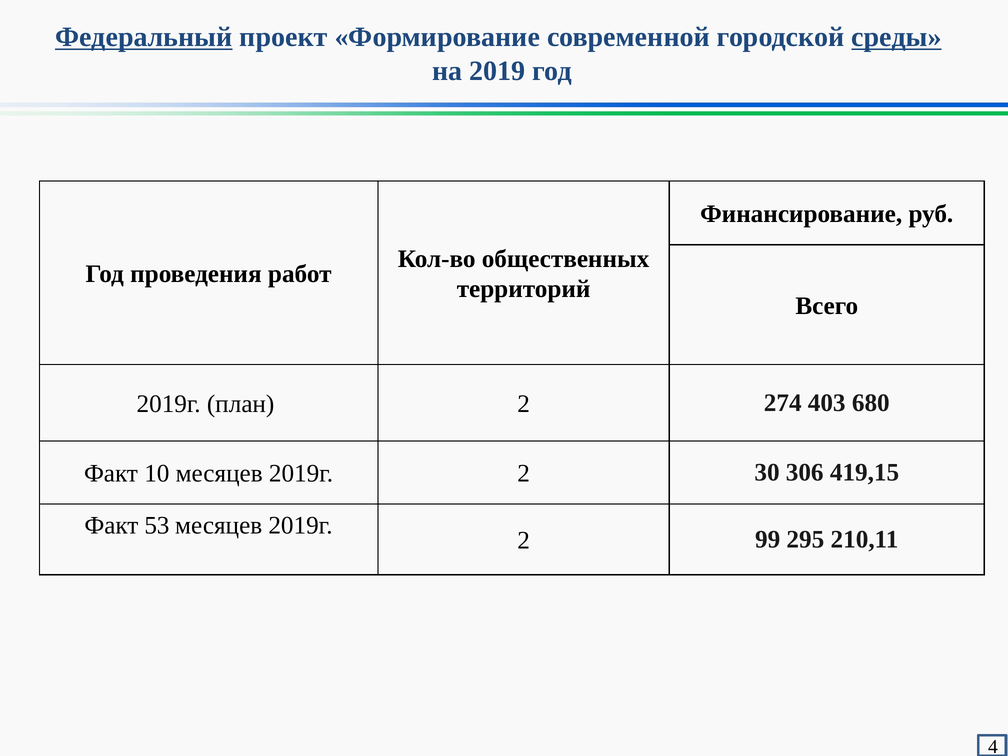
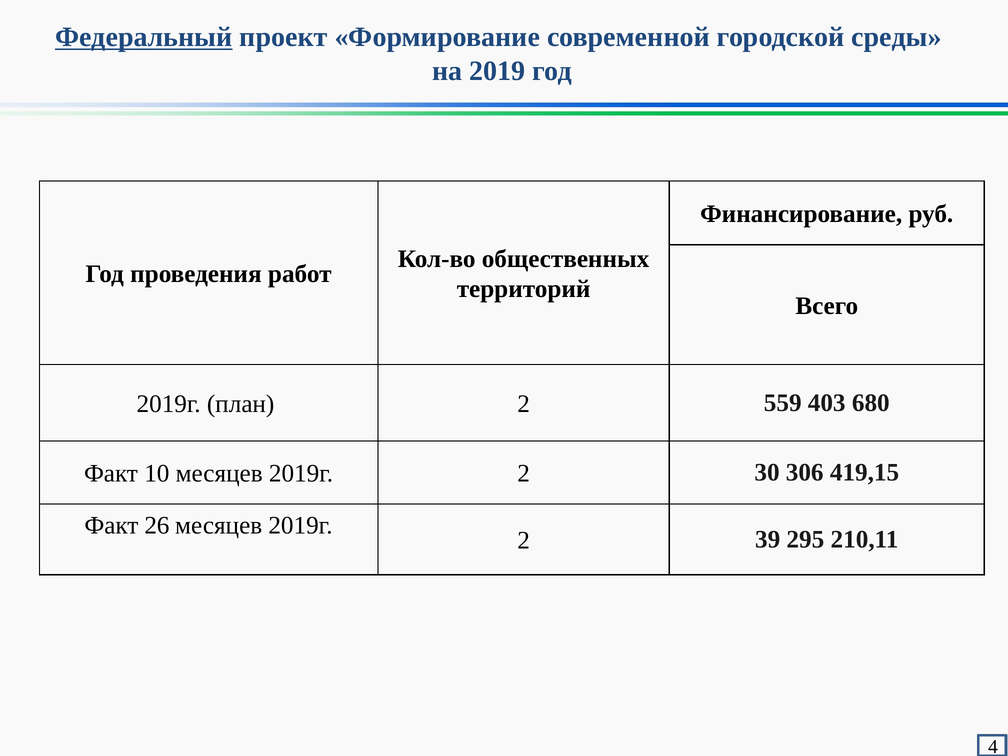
среды underline: present -> none
274: 274 -> 559
53: 53 -> 26
99: 99 -> 39
